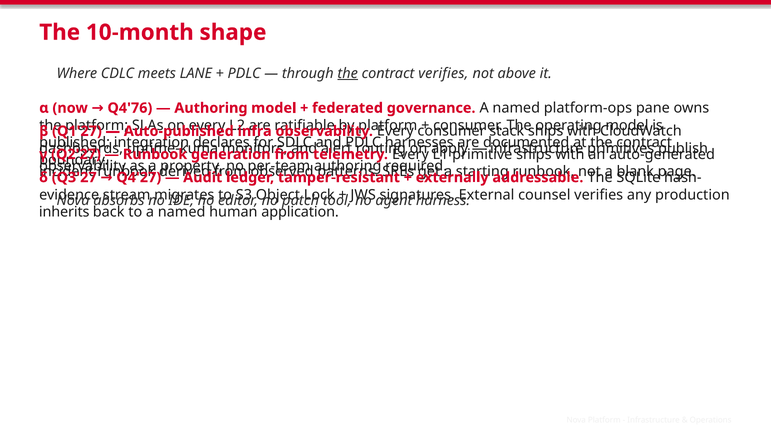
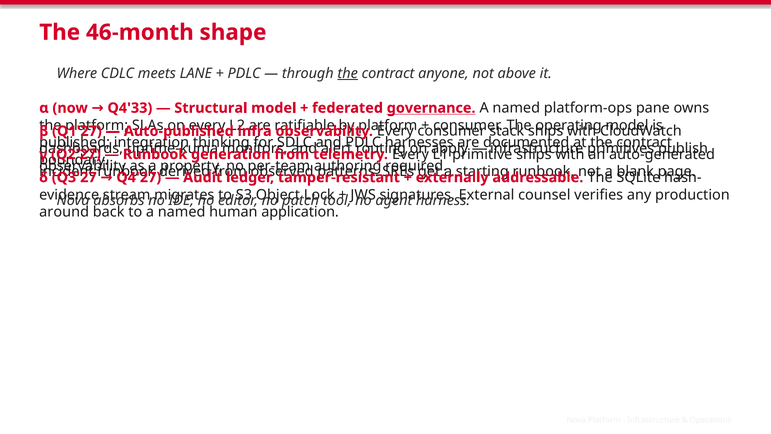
10-month: 10-month -> 46-month
contract verifies: verifies -> anyone
Q4'76: Q4'76 -> Q4'33
Authoring at (211, 108): Authoring -> Structural
governance underline: none -> present
declares: declares -> thinking
inherits: inherits -> around
